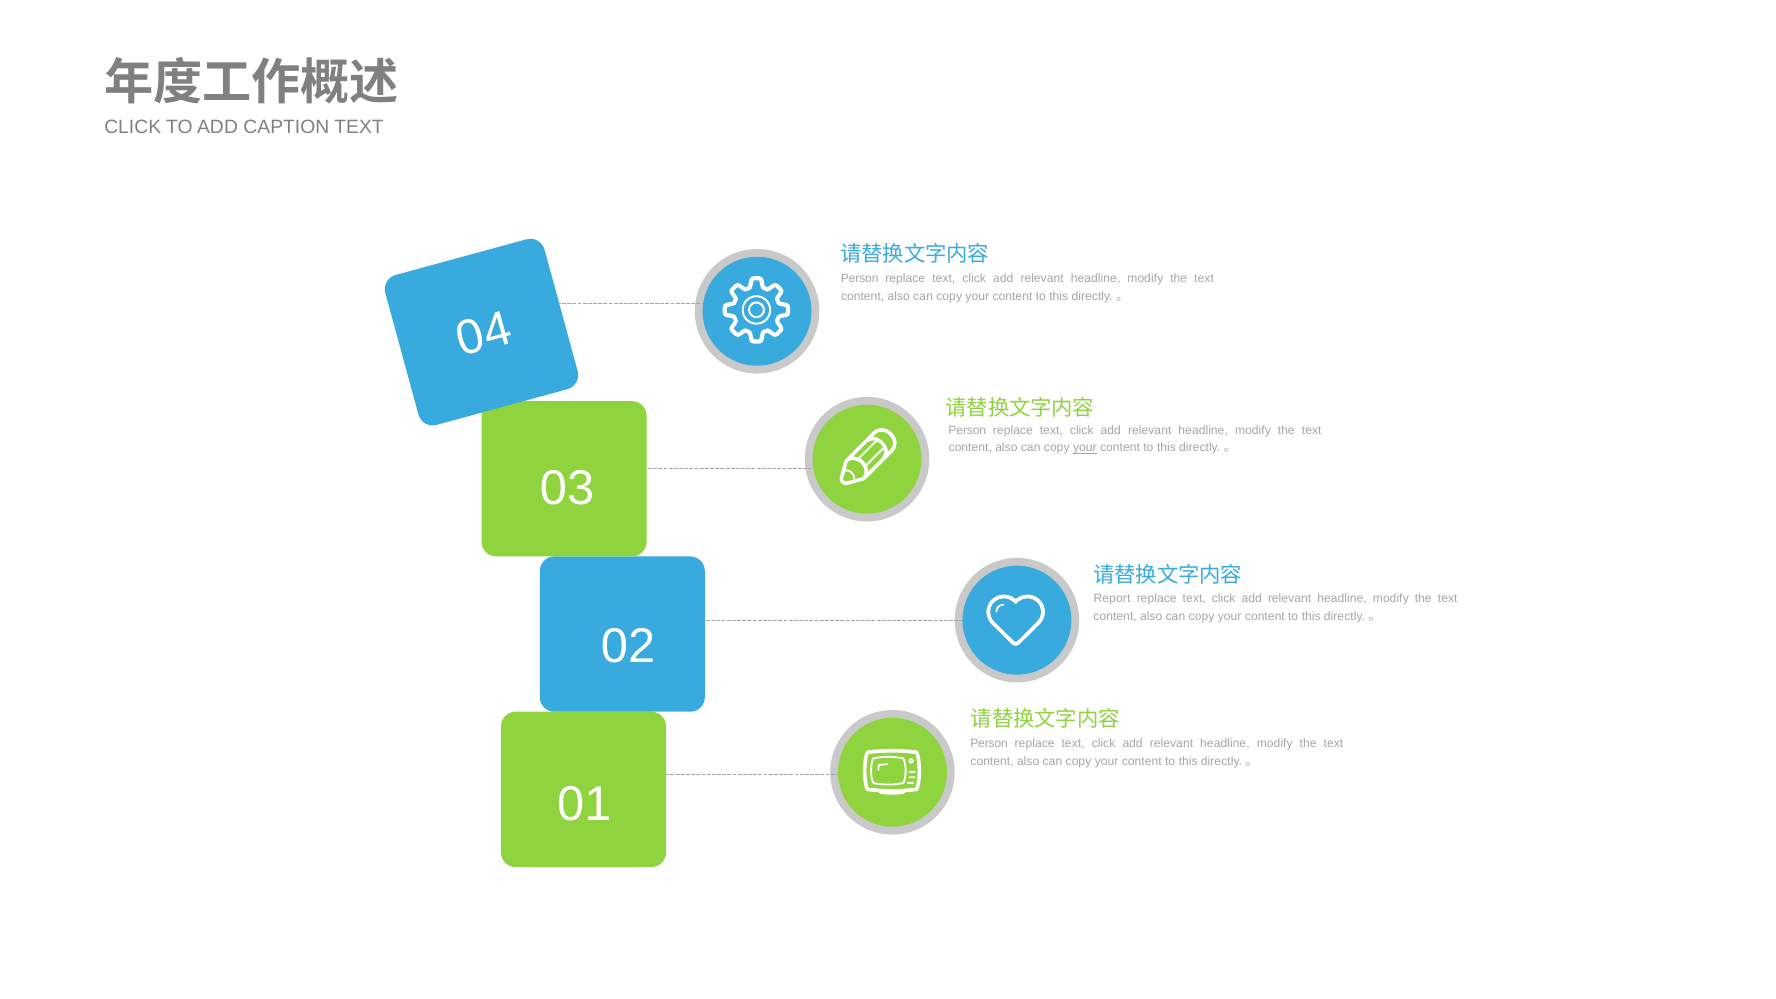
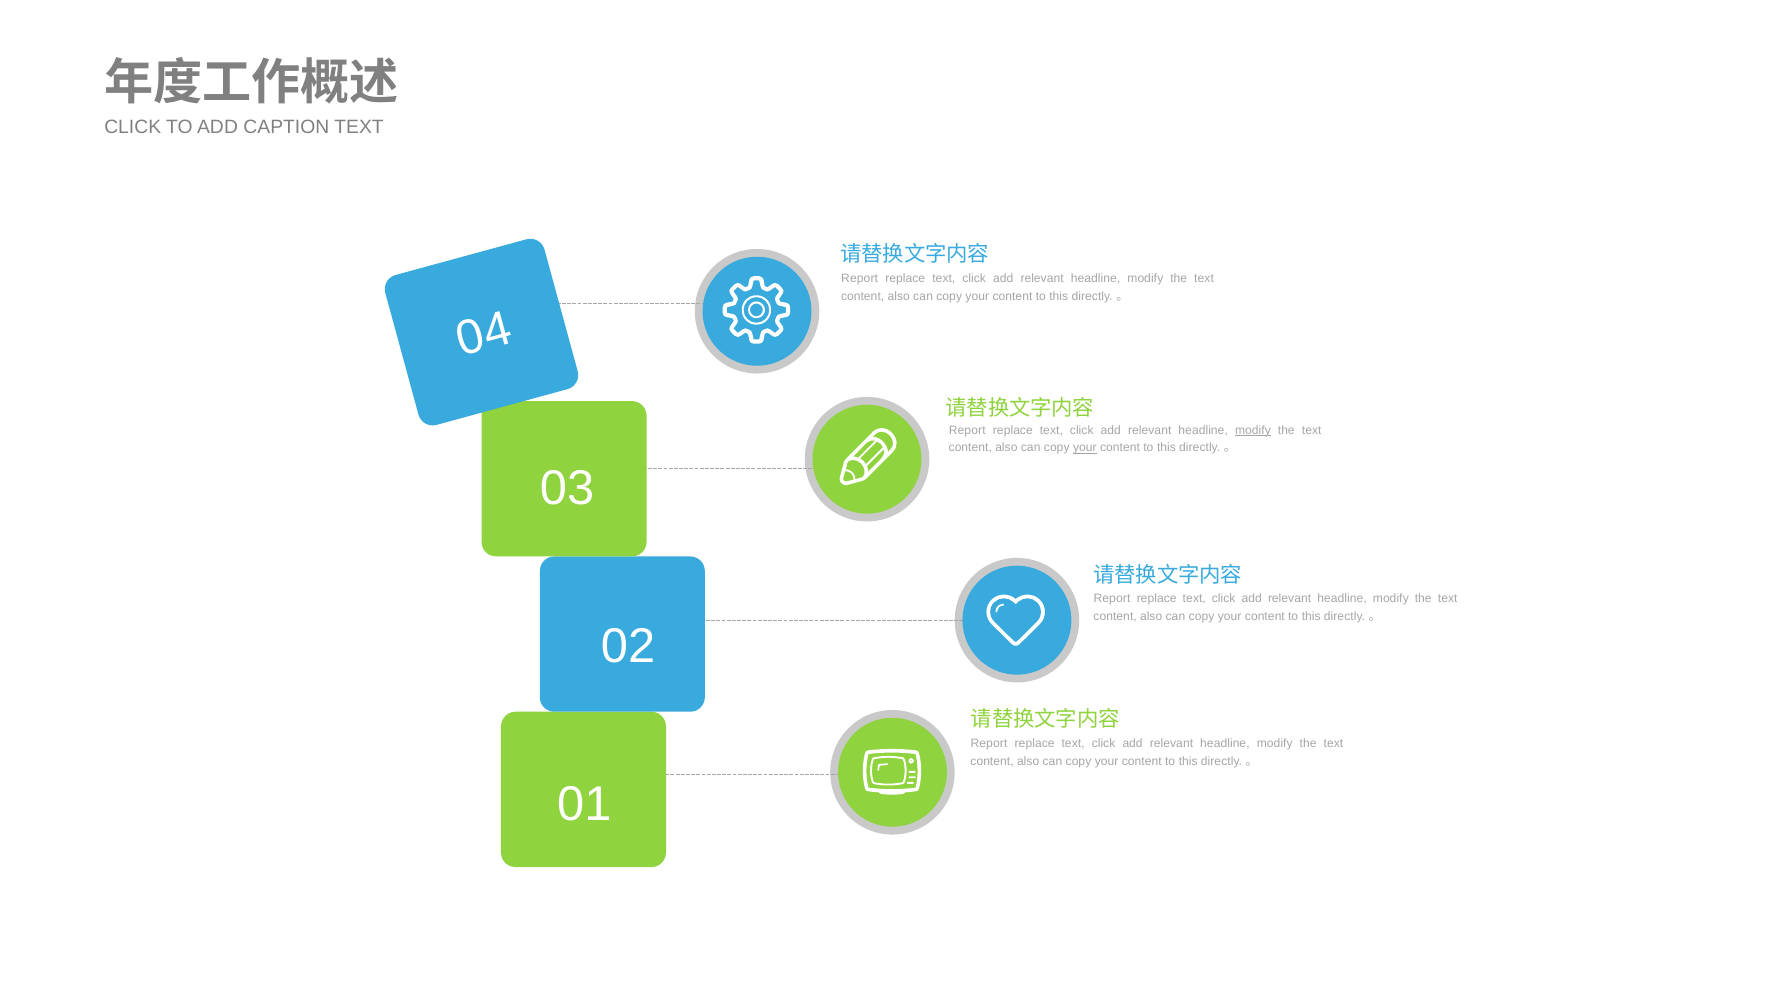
Person at (860, 279): Person -> Report
Person at (967, 430): Person -> Report
modify at (1253, 430) underline: none -> present
Person at (989, 744): Person -> Report
